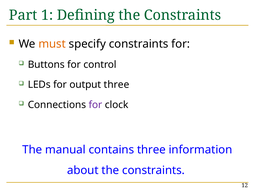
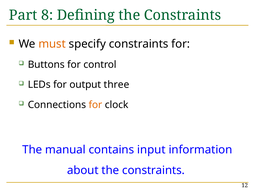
1: 1 -> 8
for at (95, 105) colour: purple -> orange
contains three: three -> input
